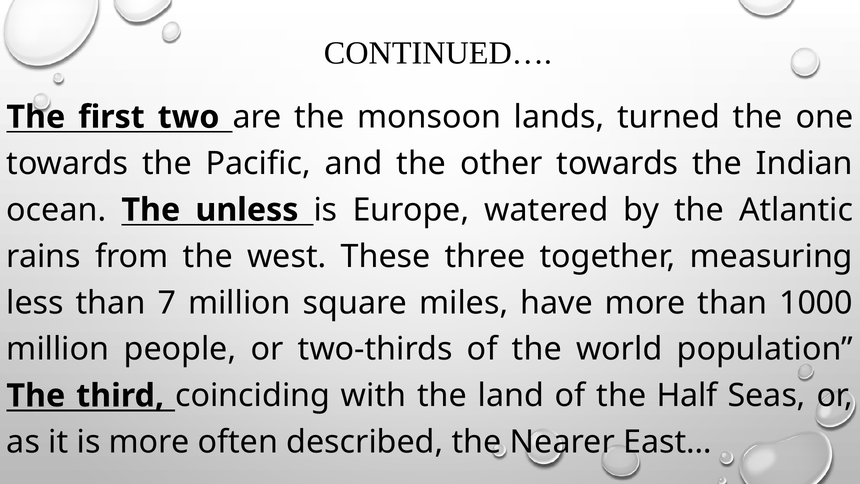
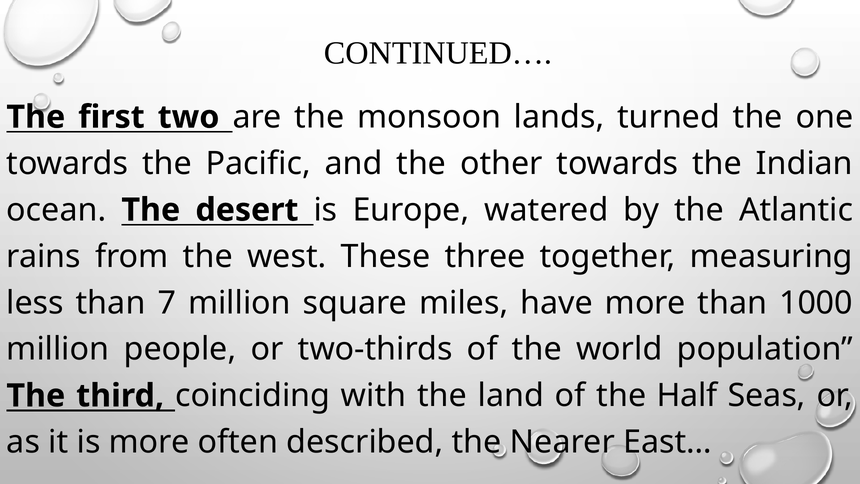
unless: unless -> desert
